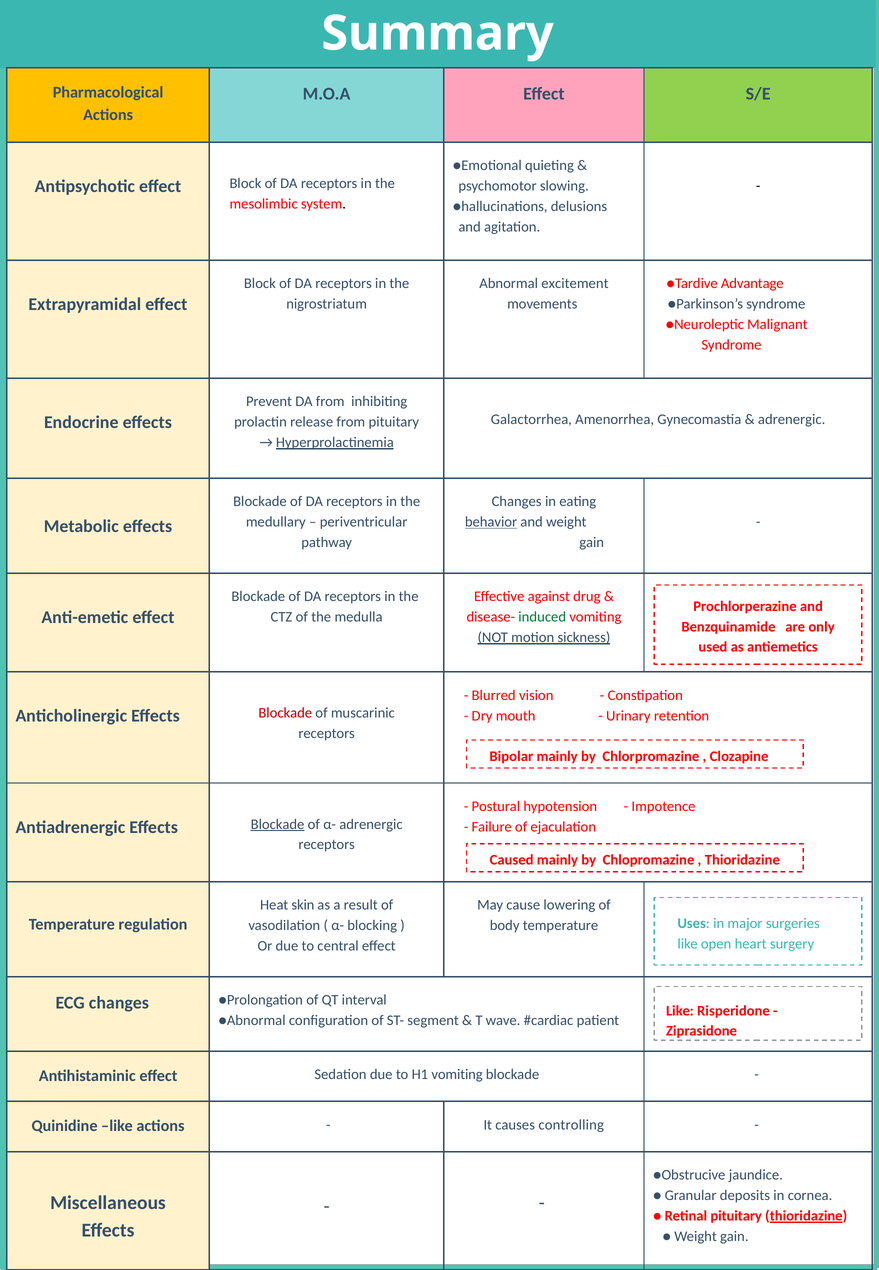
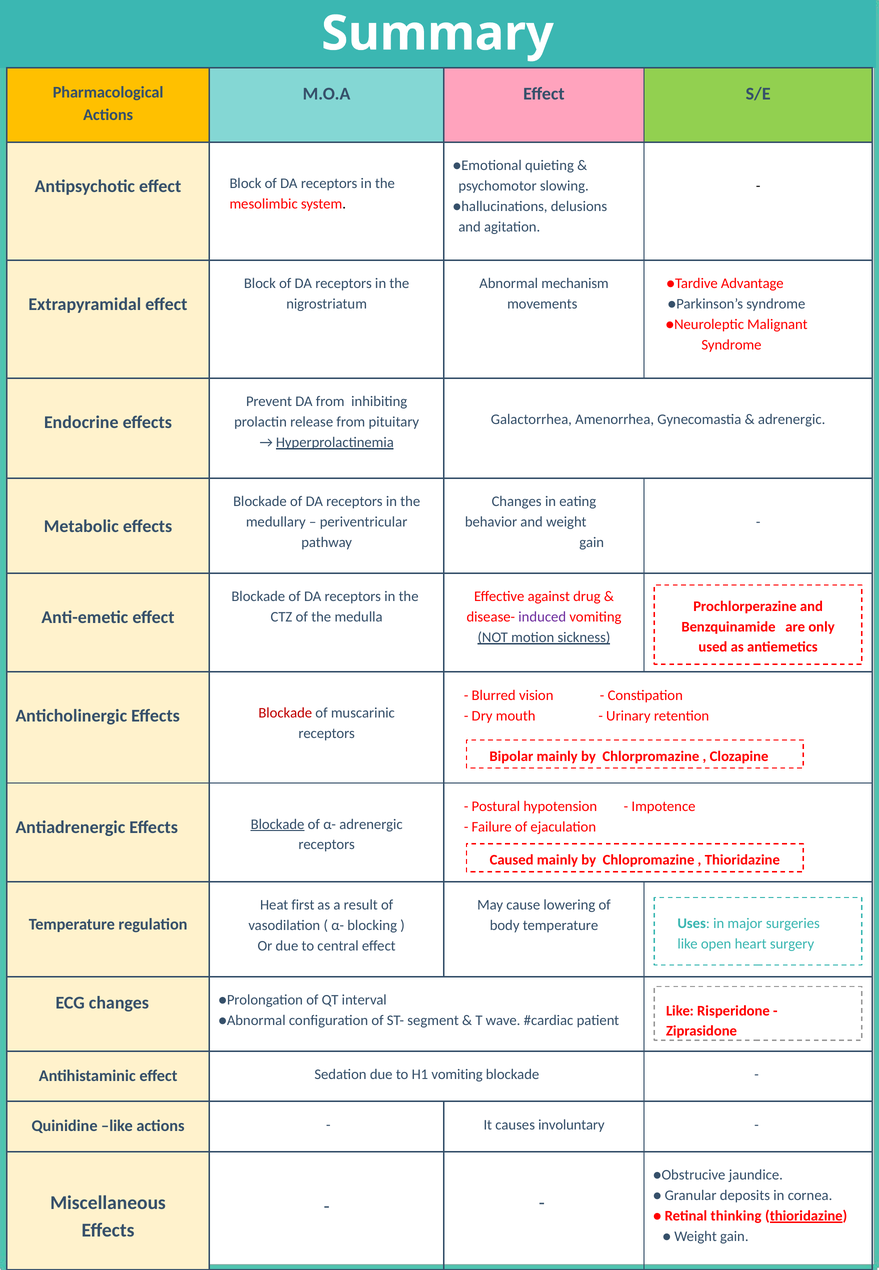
excitement: excitement -> mechanism
behavior underline: present -> none
induced colour: green -> purple
skin: skin -> first
controlling: controlling -> involuntary
Retinal pituitary: pituitary -> thinking
